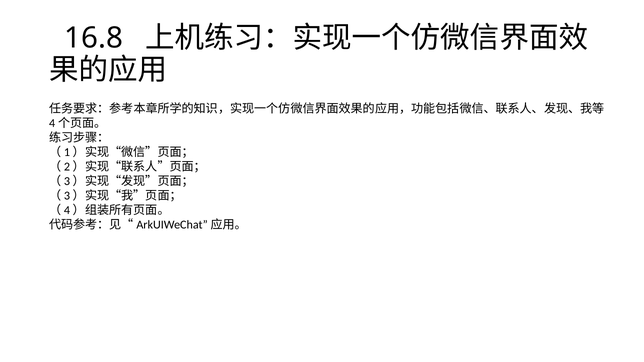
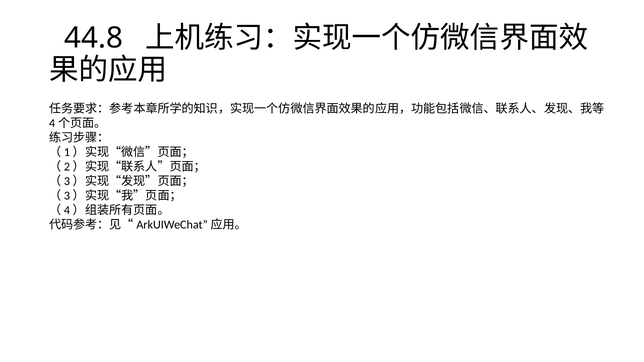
16.8: 16.8 -> 44.8
